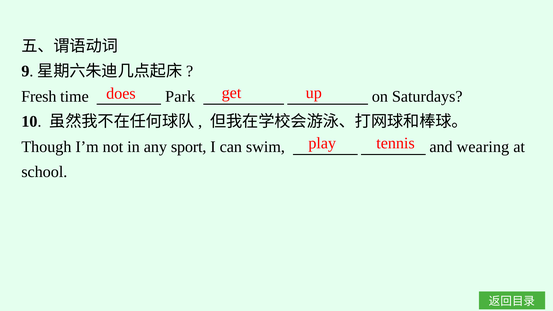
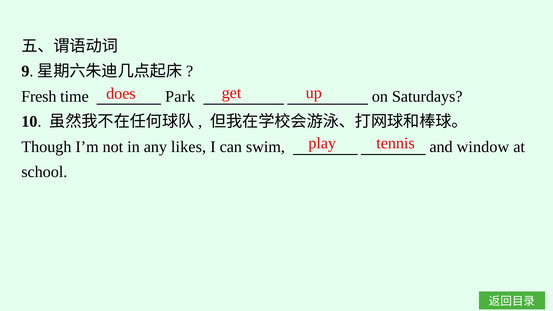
sport: sport -> likes
wearing: wearing -> window
